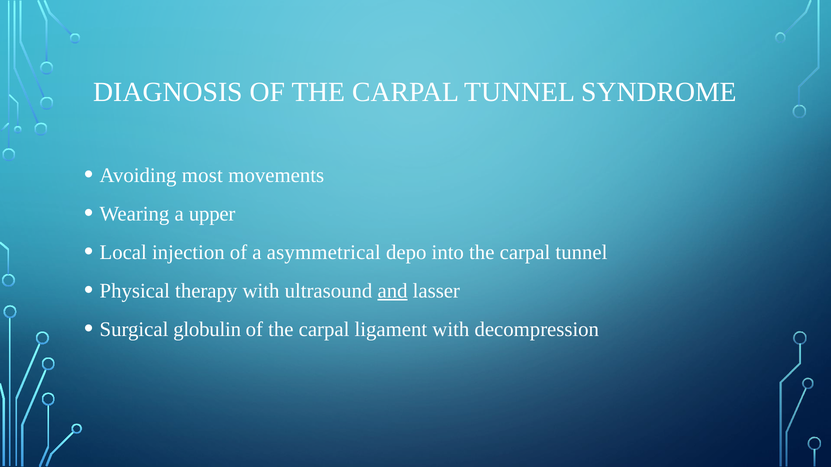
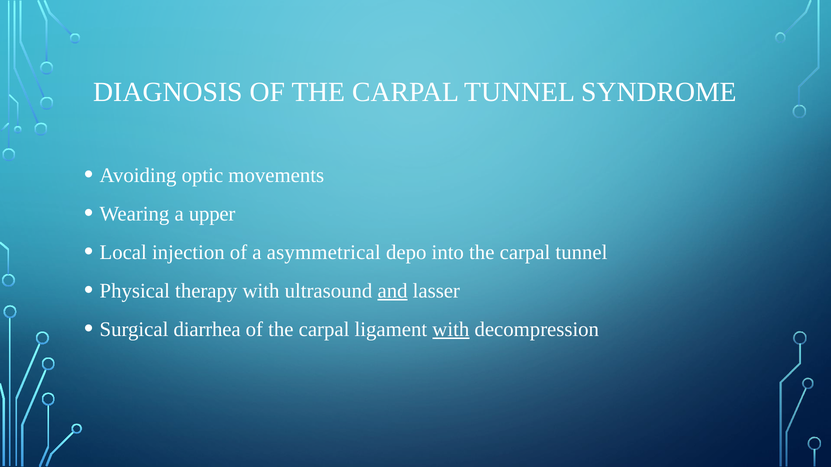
most: most -> optic
globulin: globulin -> diarrhea
with at (451, 330) underline: none -> present
